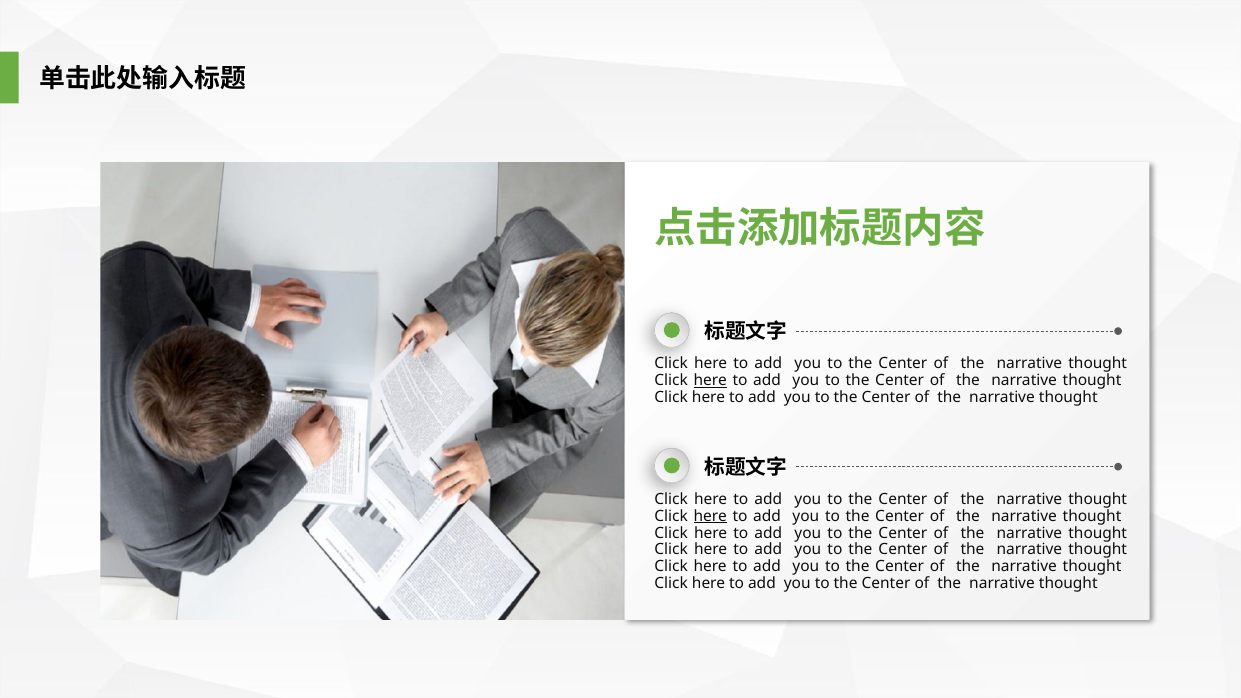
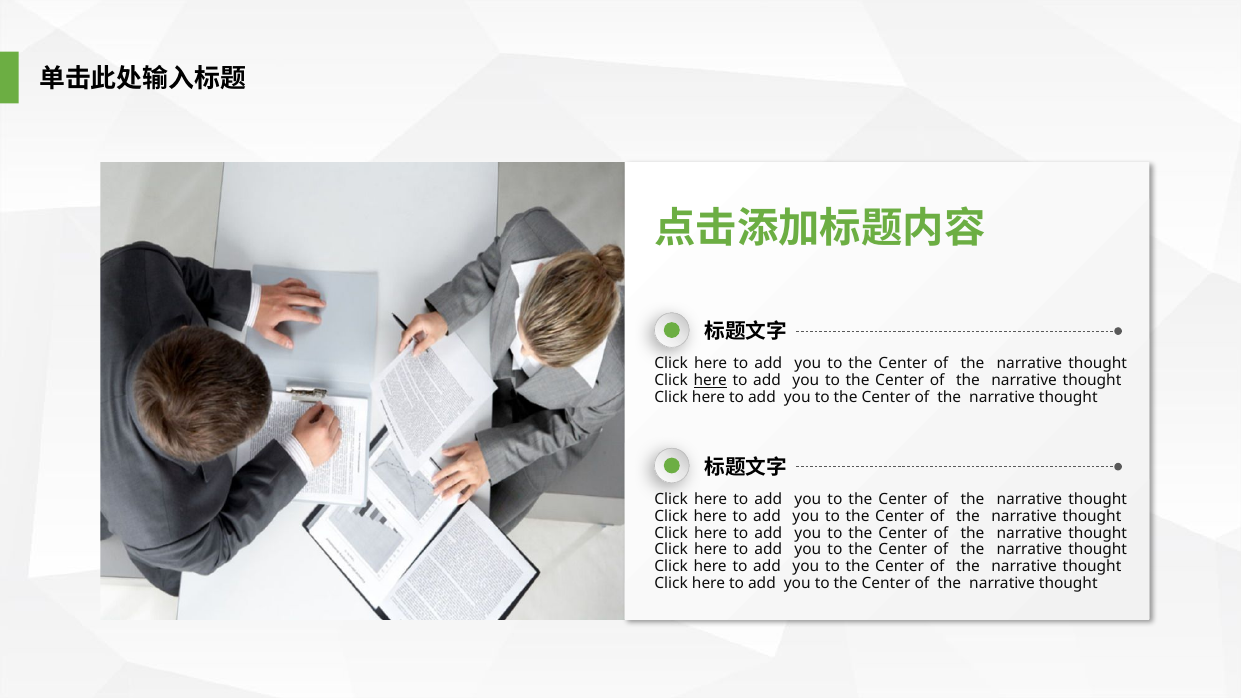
here at (710, 516) underline: present -> none
